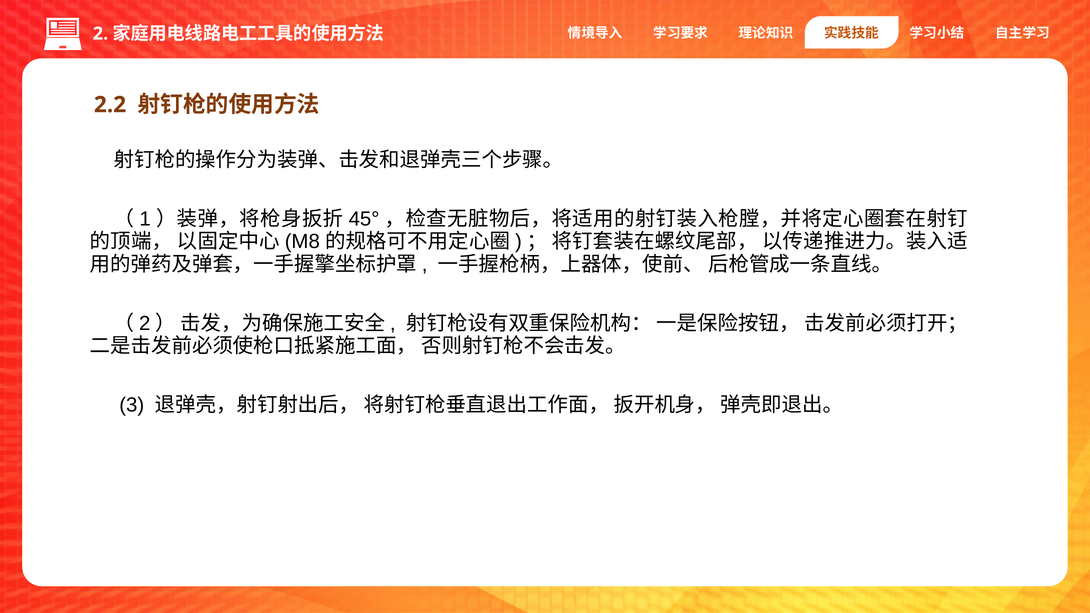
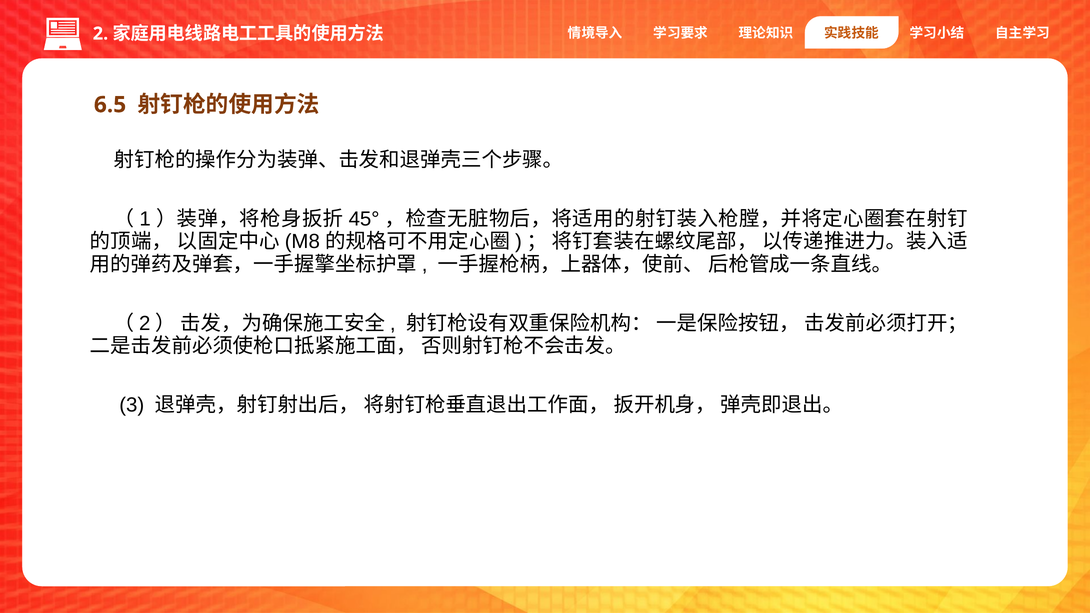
2.2: 2.2 -> 6.5
